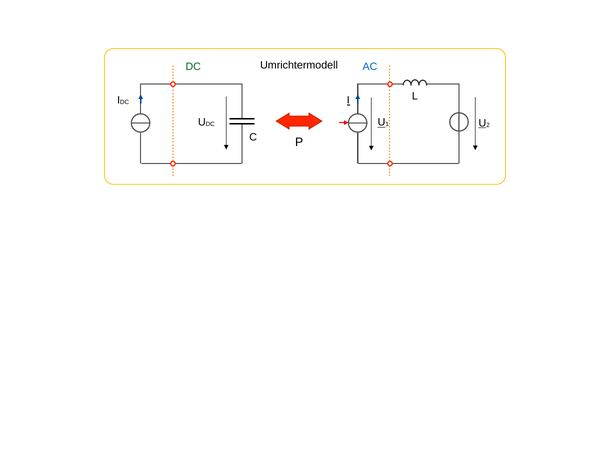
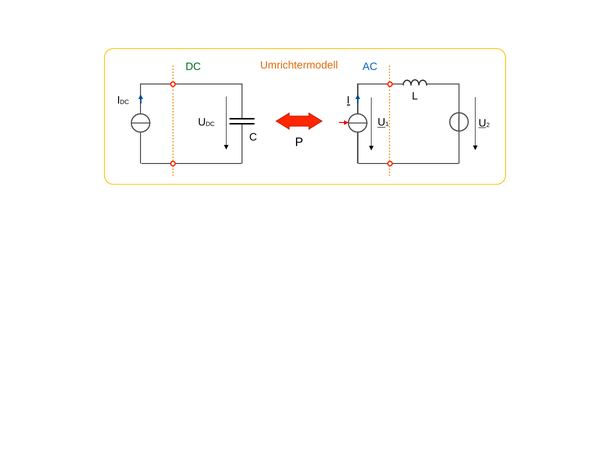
Umrichtermodell colour: black -> orange
